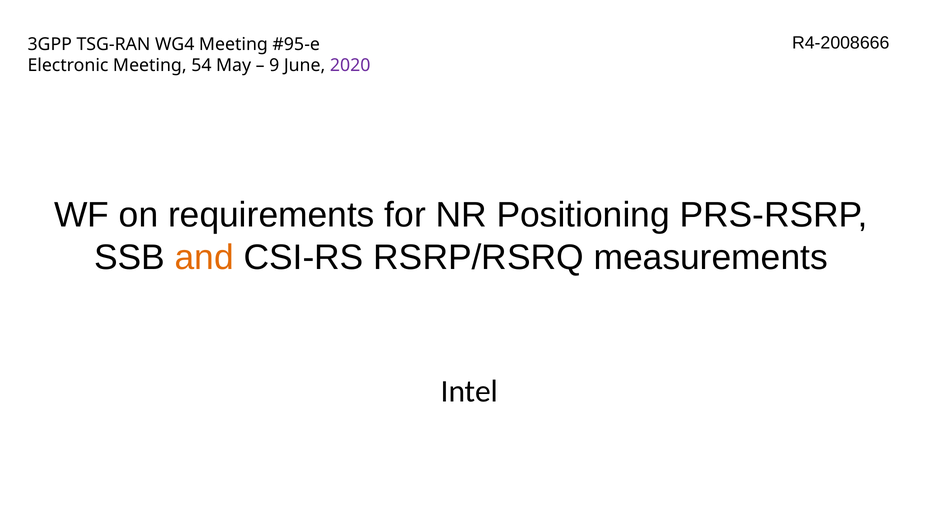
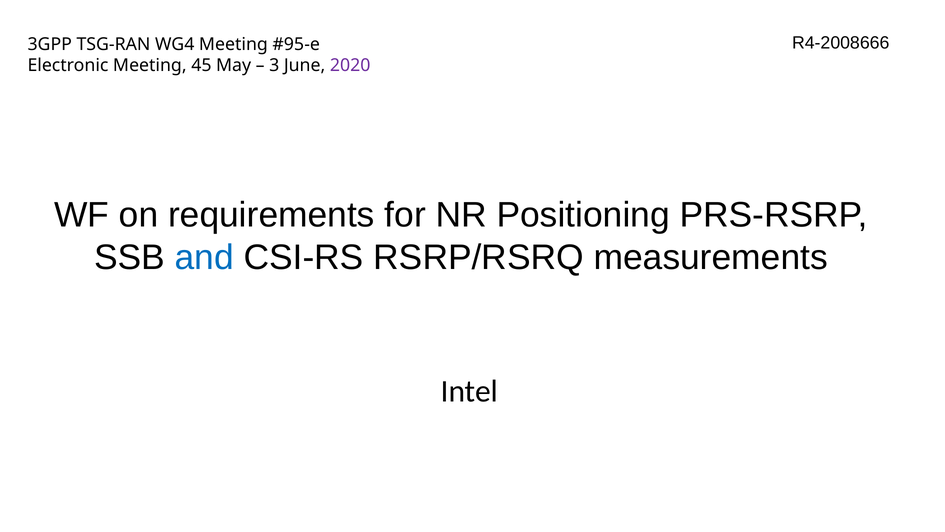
54: 54 -> 45
9: 9 -> 3
and colour: orange -> blue
